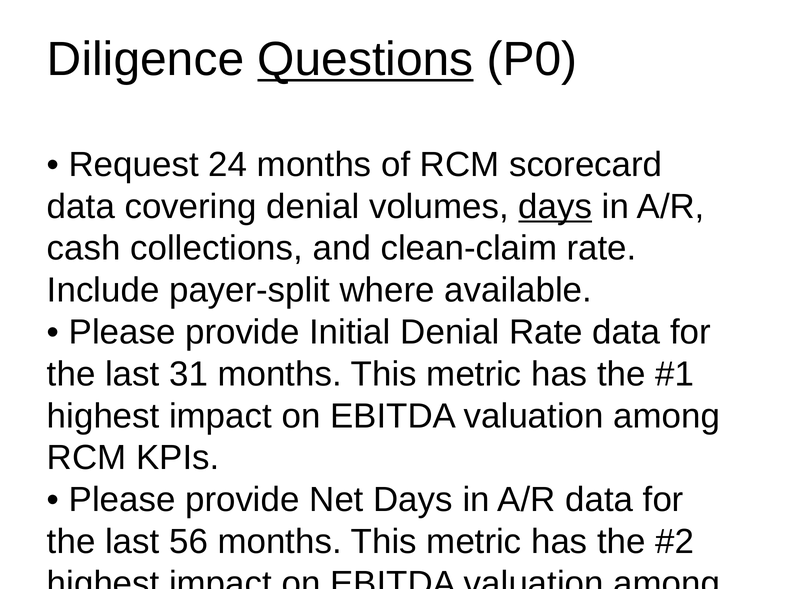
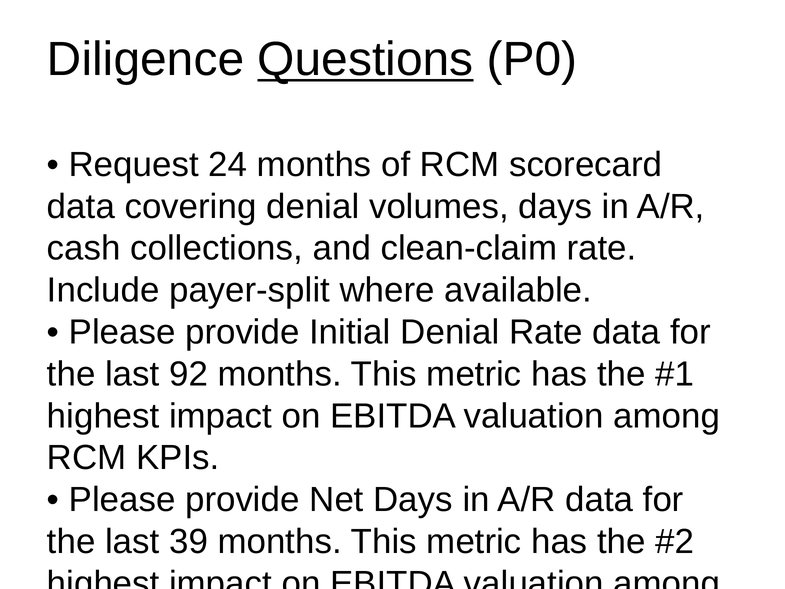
days at (555, 206) underline: present -> none
31: 31 -> 92
56: 56 -> 39
